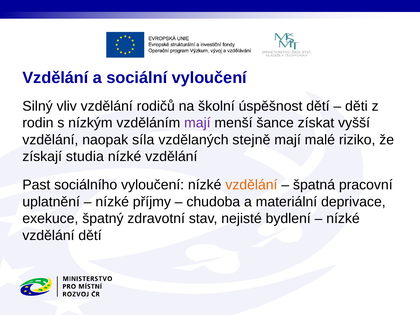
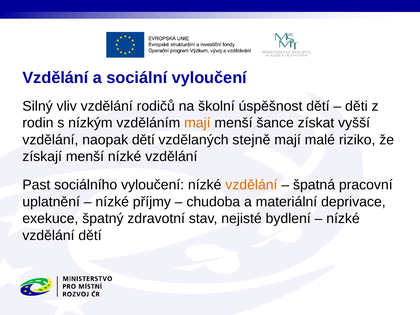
mají at (197, 123) colour: purple -> orange
naopak síla: síla -> dětí
získají studia: studia -> menší
